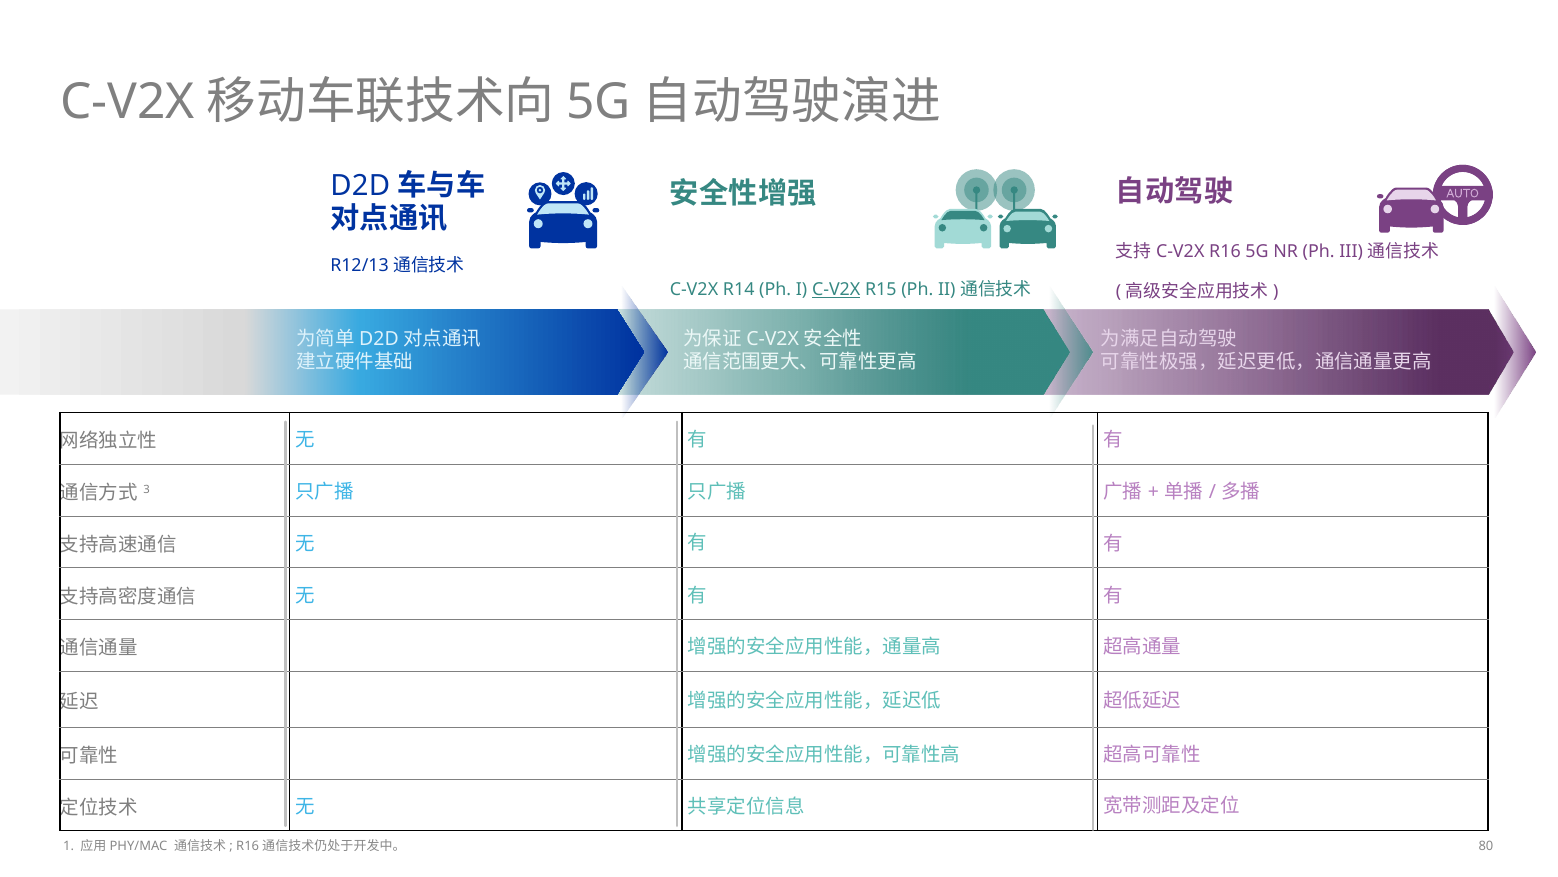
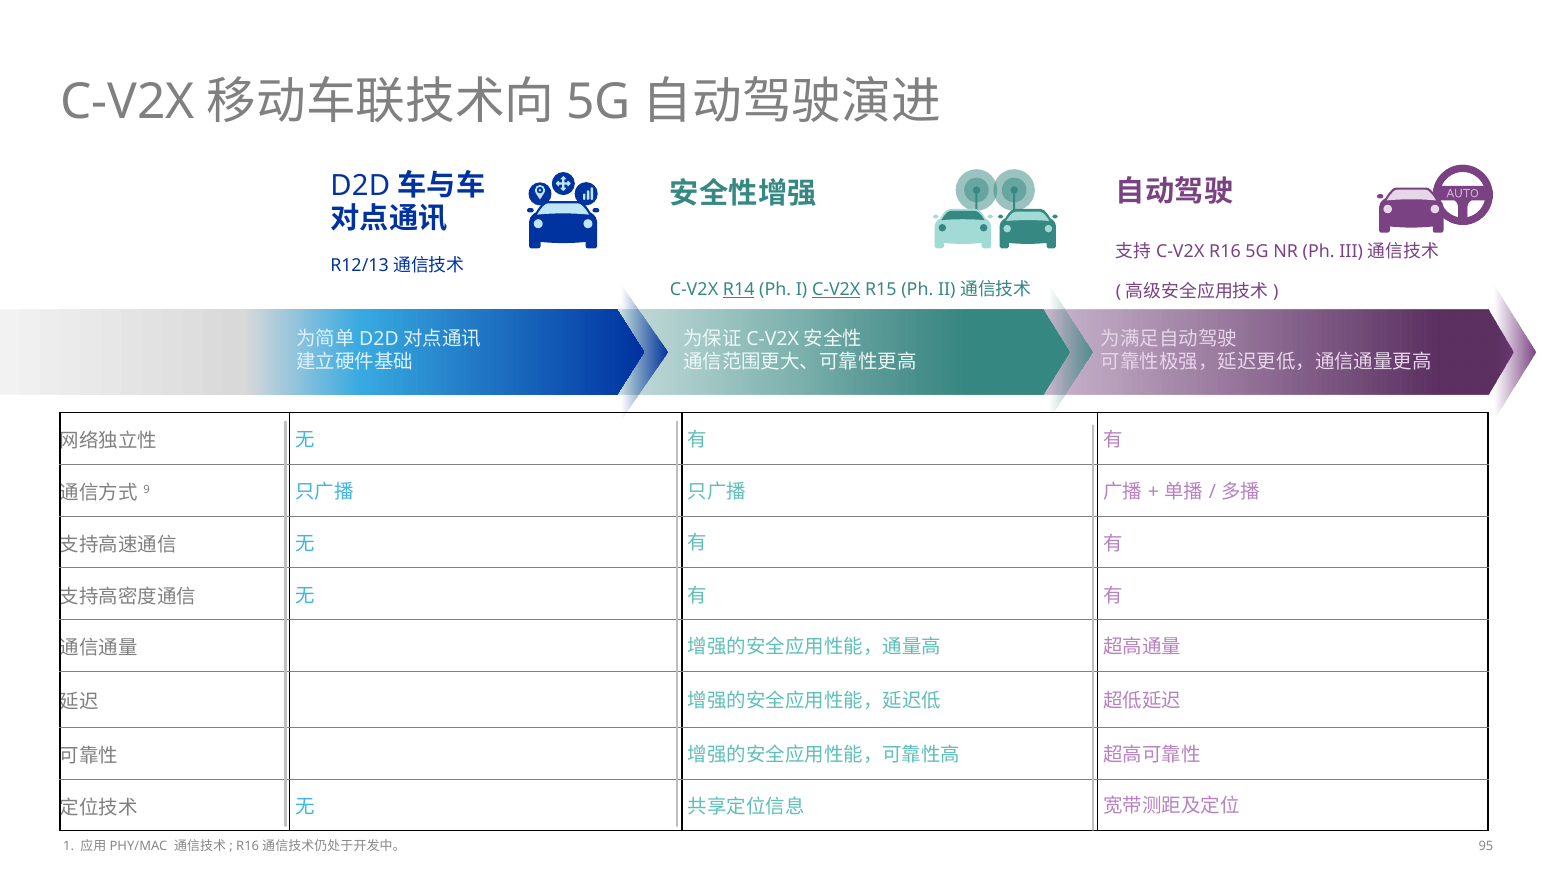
R14 underline: none -> present
3: 3 -> 9
80: 80 -> 95
